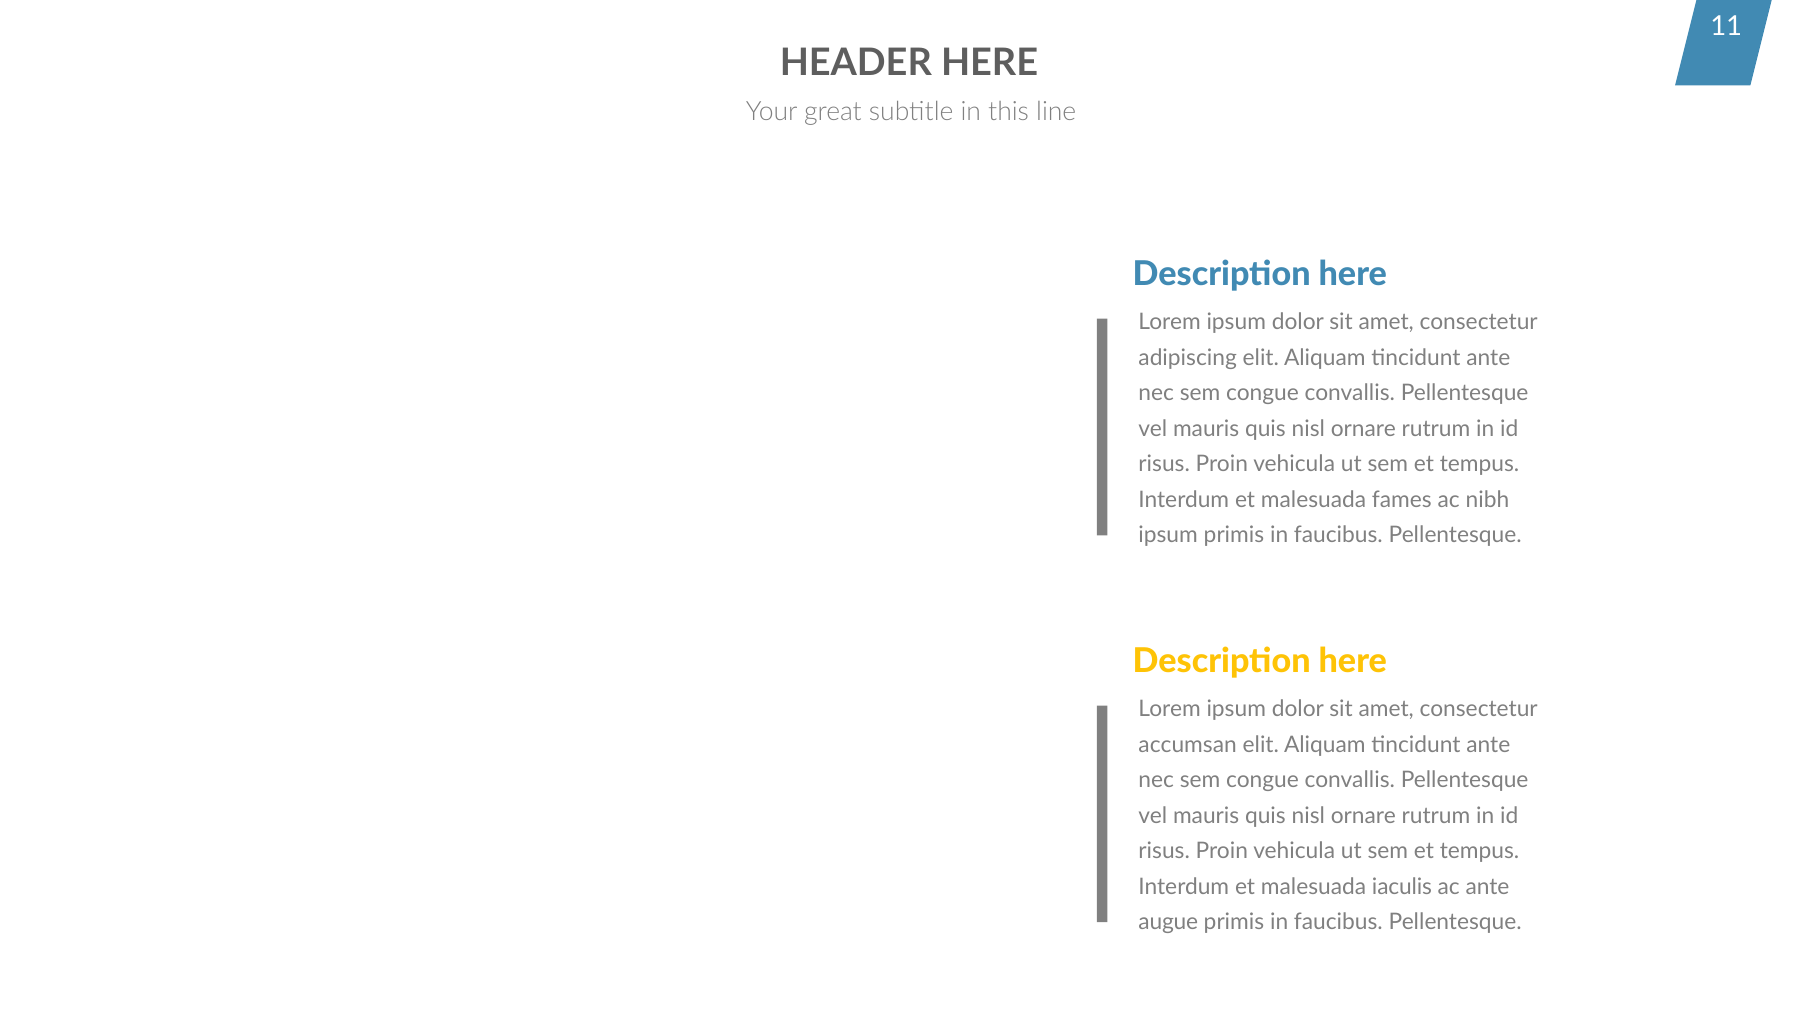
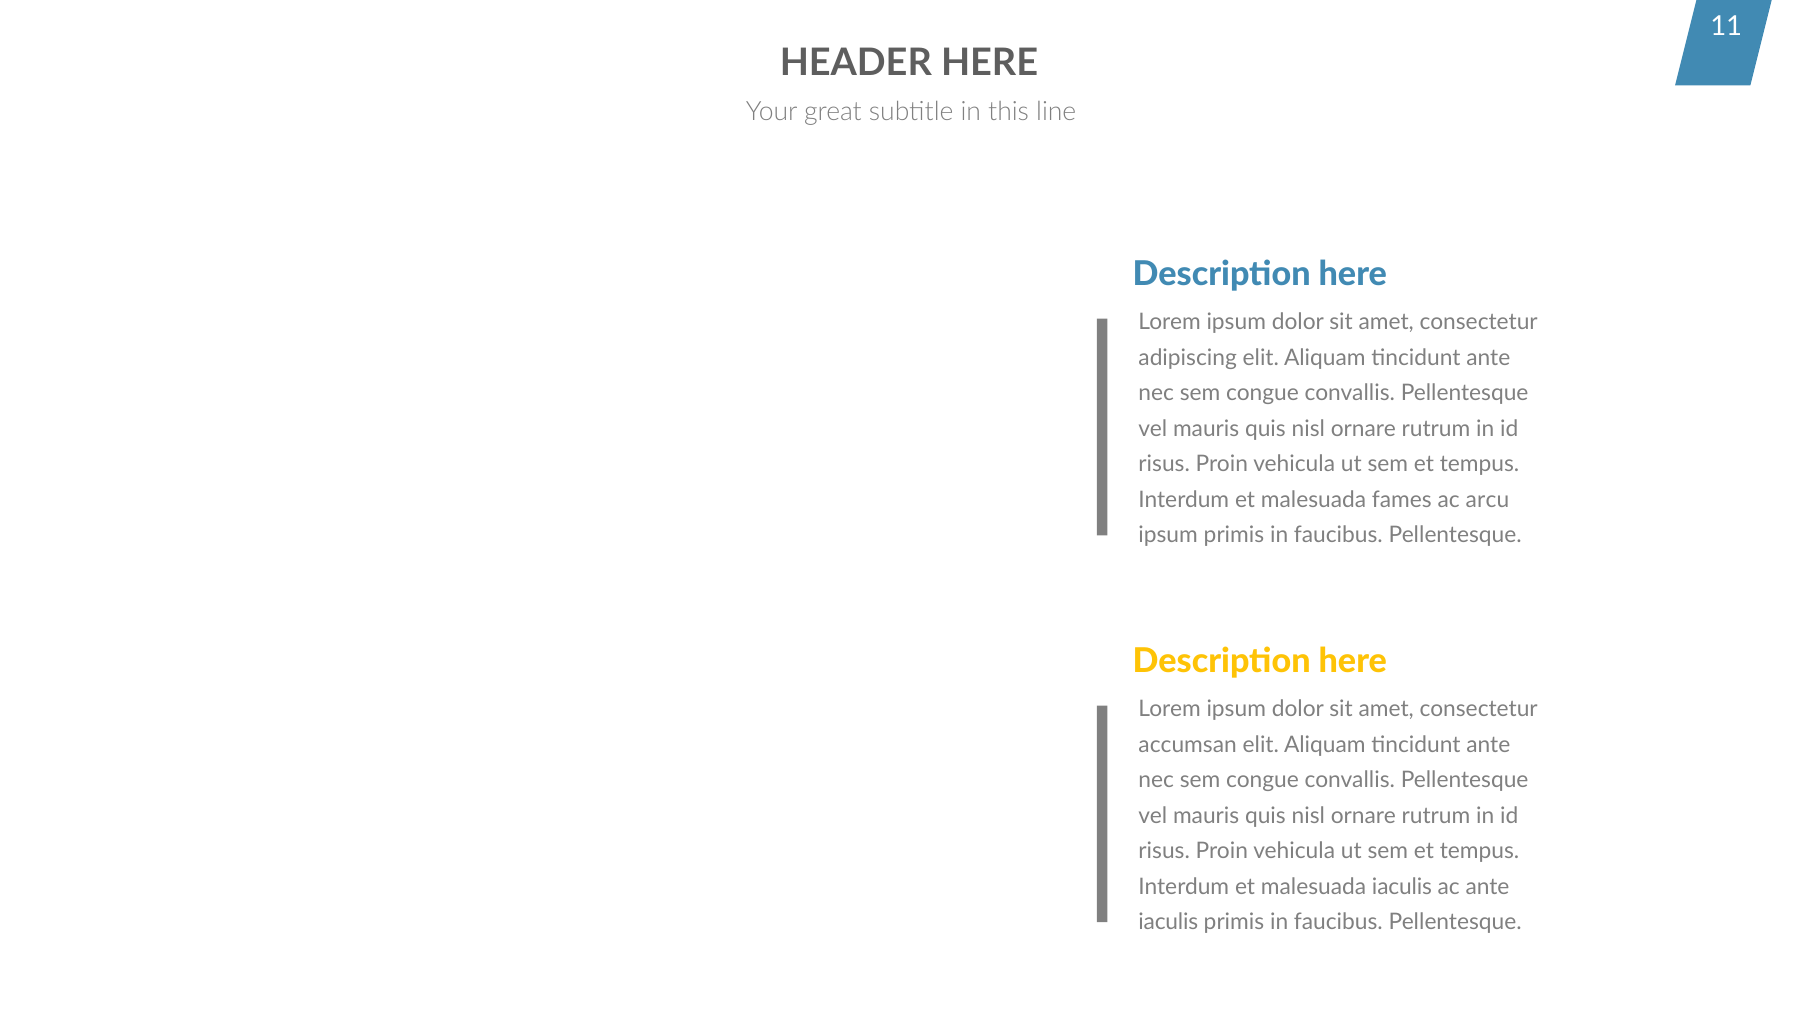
nibh: nibh -> arcu
augue at (1168, 922): augue -> iaculis
